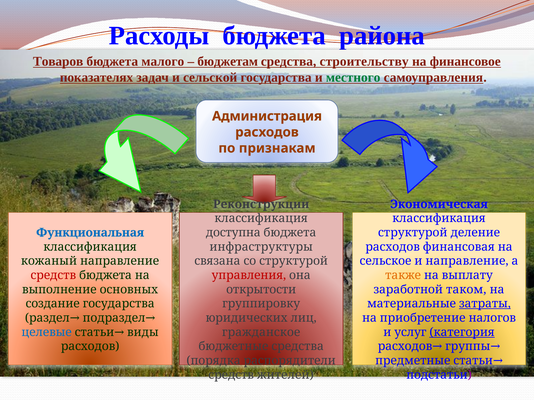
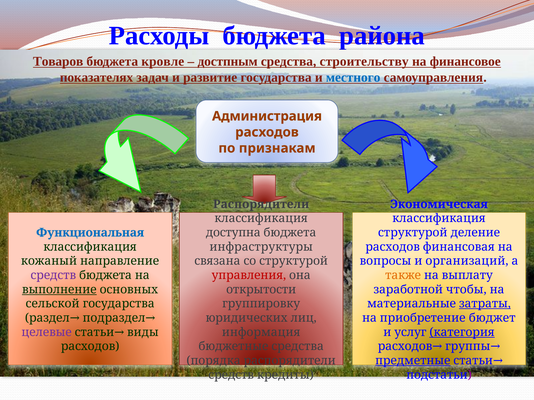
малого: малого -> кровле
бюджетам: бюджетам -> достпным
сельской: сельской -> развитие
местного colour: green -> blue
Реконструкции at (261, 204): Реконструкции -> Распорядители
сельское: сельское -> вопросы
и направление: направление -> организаций
средств at (53, 276) colour: red -> purple
выполнение underline: none -> present
таком: таком -> чтобы
создание: создание -> сельской
налогов: налогов -> бюджет
целевые colour: blue -> purple
гражданское: гражданское -> информация
предметные underline: none -> present
жителей: жителей -> кредиты
